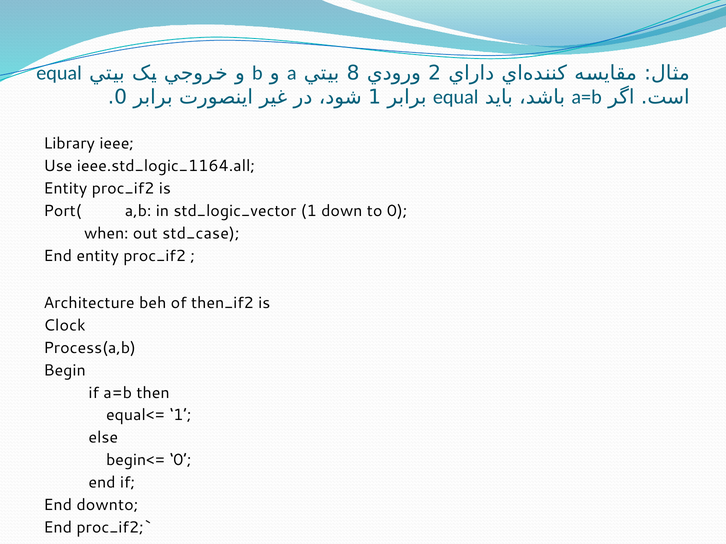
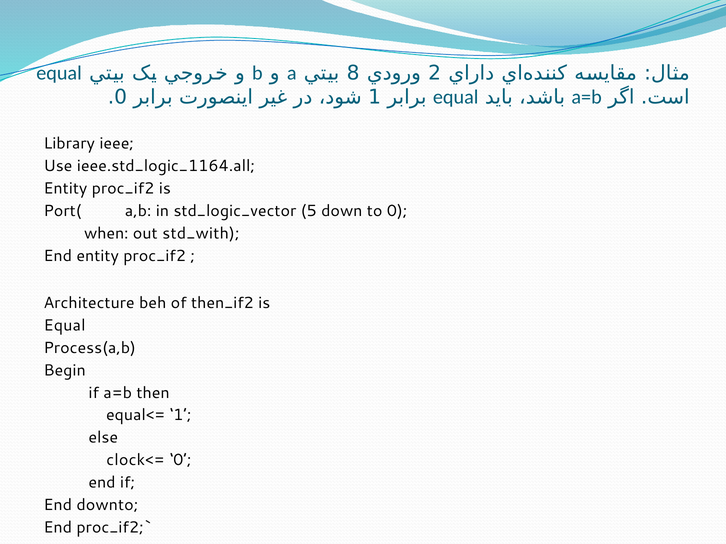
std_logic_vector 1: 1 -> 5
std_case: std_case -> std_with
Clock at (65, 326): Clock -> Equal
begin<=: begin<= -> clock<=
